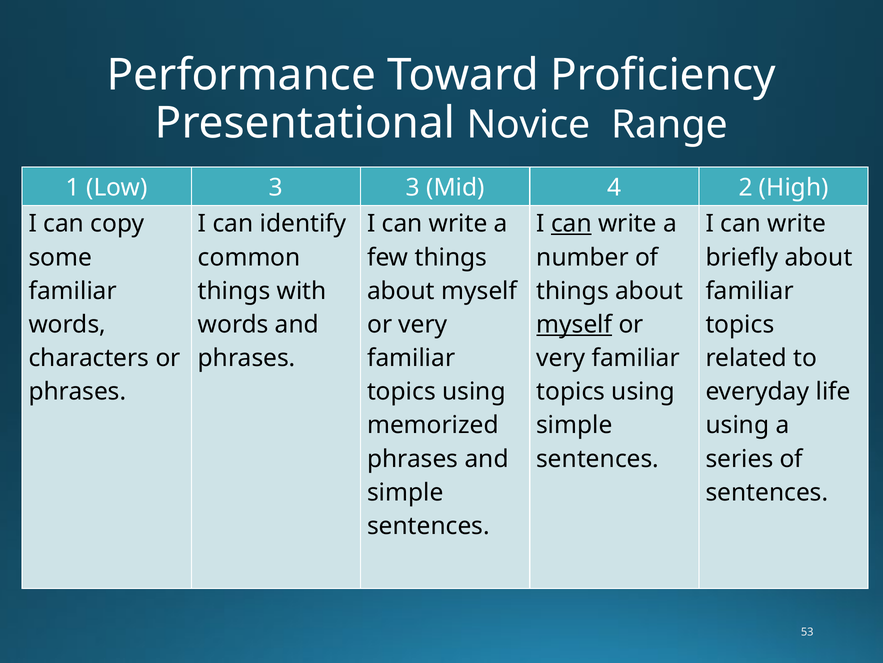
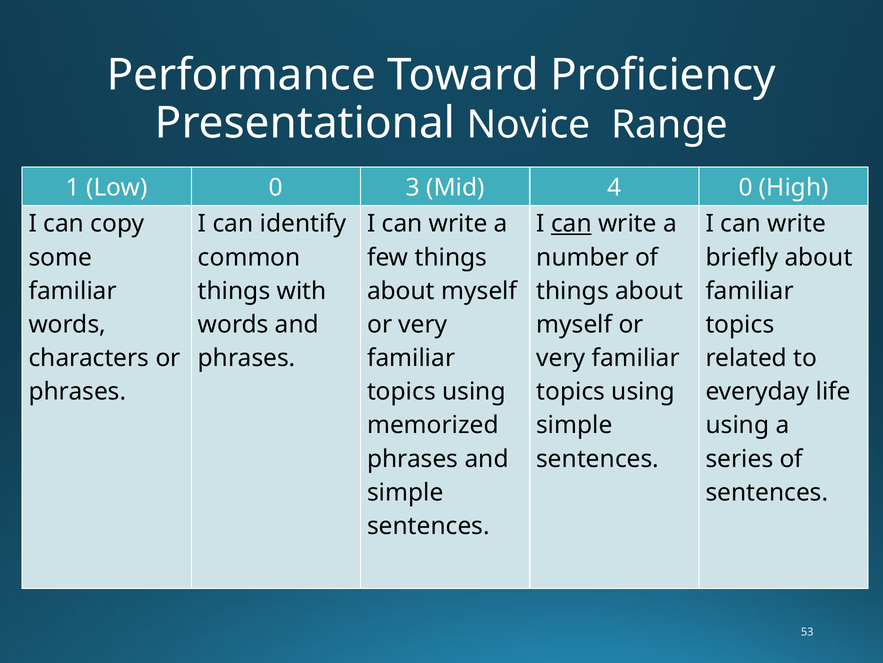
Low 3: 3 -> 0
4 2: 2 -> 0
myself at (574, 324) underline: present -> none
